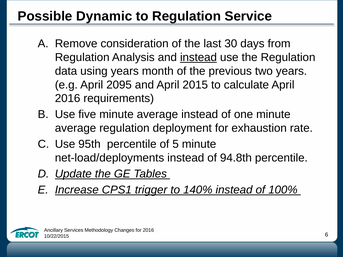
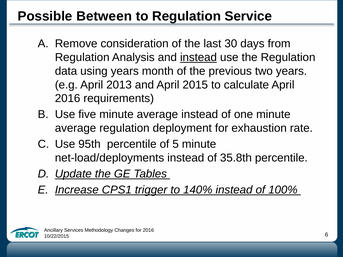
Dynamic: Dynamic -> Between
2095: 2095 -> 2013
94.8th: 94.8th -> 35.8th
